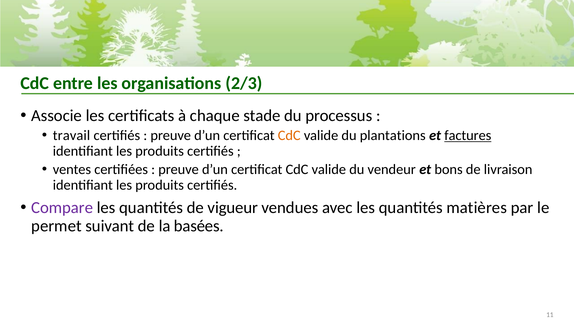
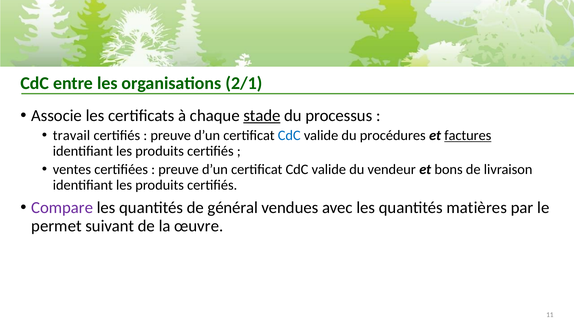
2/3: 2/3 -> 2/1
stade underline: none -> present
CdC at (289, 135) colour: orange -> blue
plantations: plantations -> procédures
vigueur: vigueur -> général
basées: basées -> œuvre
